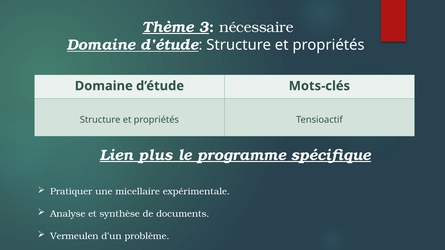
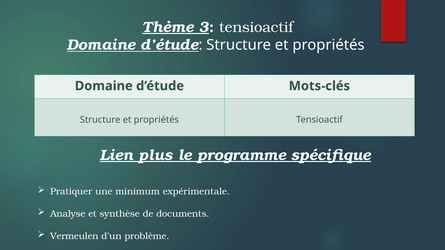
3 nécessaire: nécessaire -> tensioactif
micellaire: micellaire -> minimum
